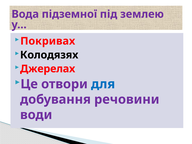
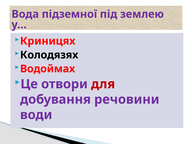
Покривах: Покривах -> Криницях
Джерелах: Джерелах -> Водоймах
для colour: blue -> red
